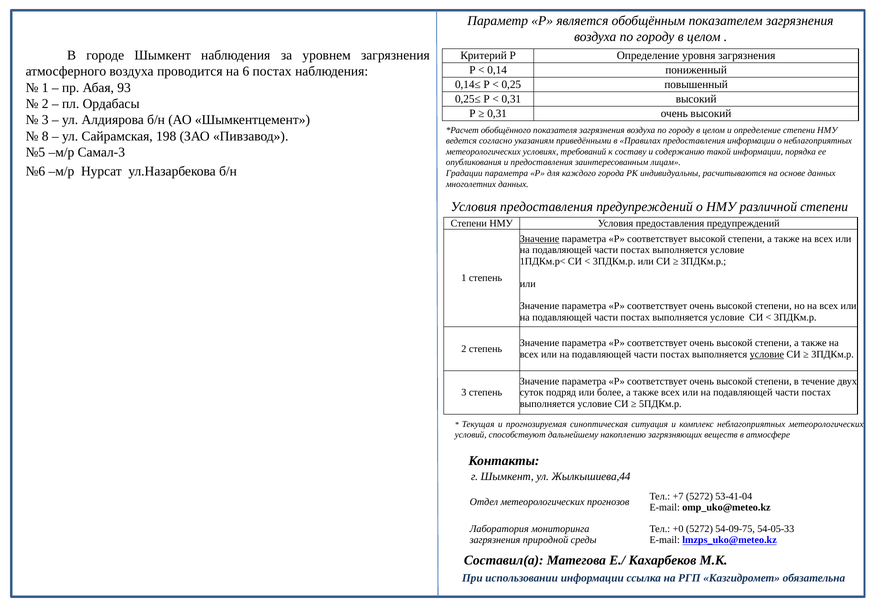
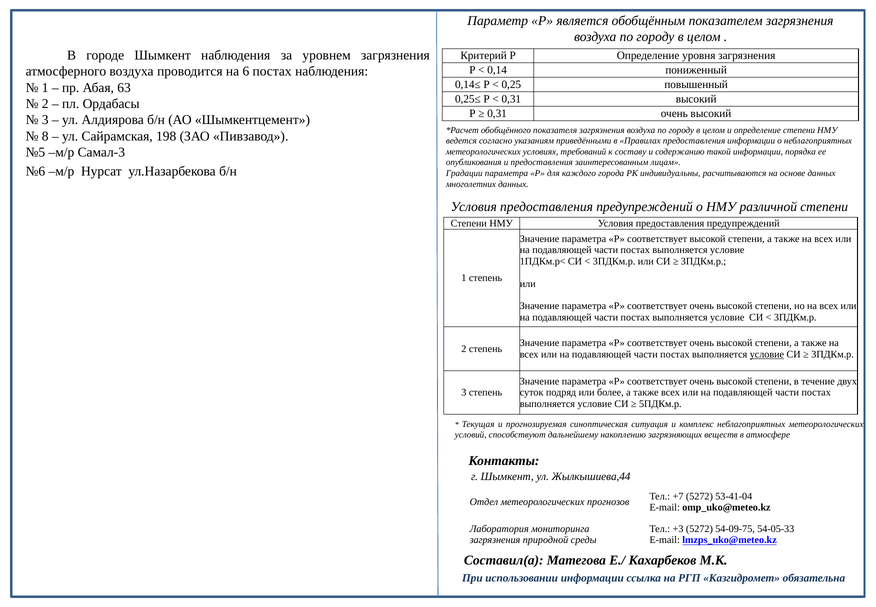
93: 93 -> 63
Значение at (540, 239) underline: present -> none
+0: +0 -> +3
